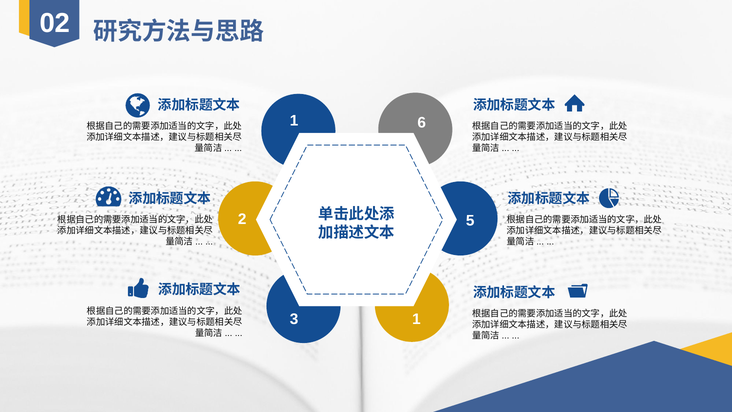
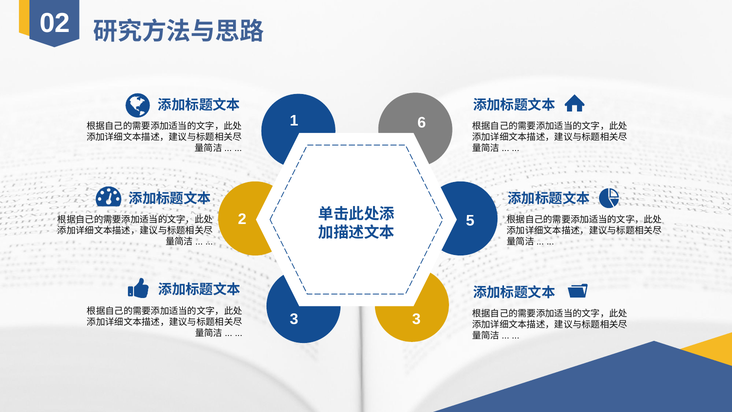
3 1: 1 -> 3
